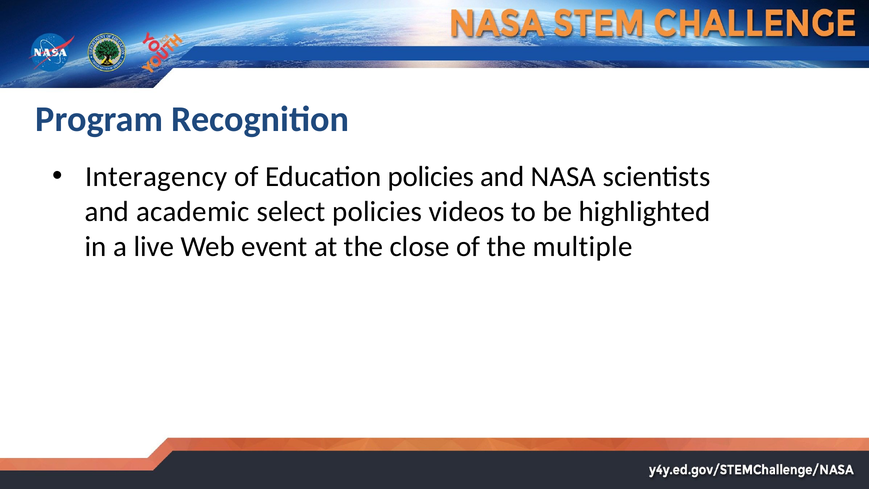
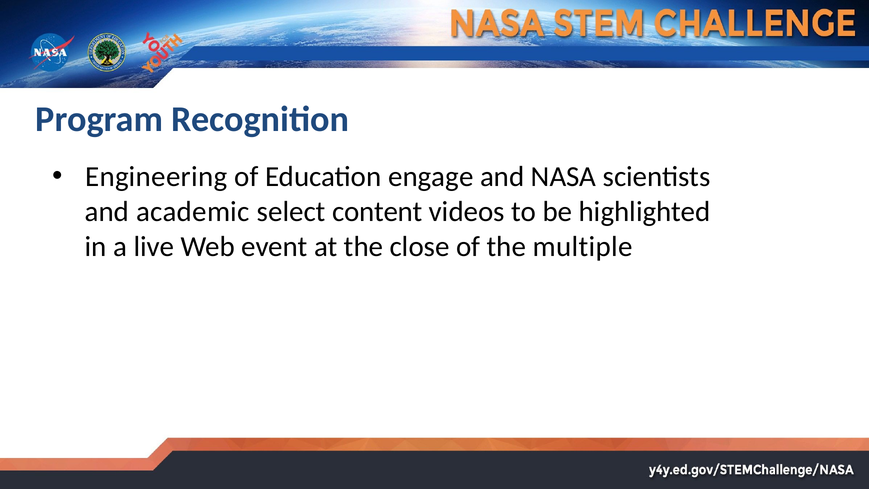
Interagency: Interagency -> Engineering
Education policies: policies -> engage
select policies: policies -> content
